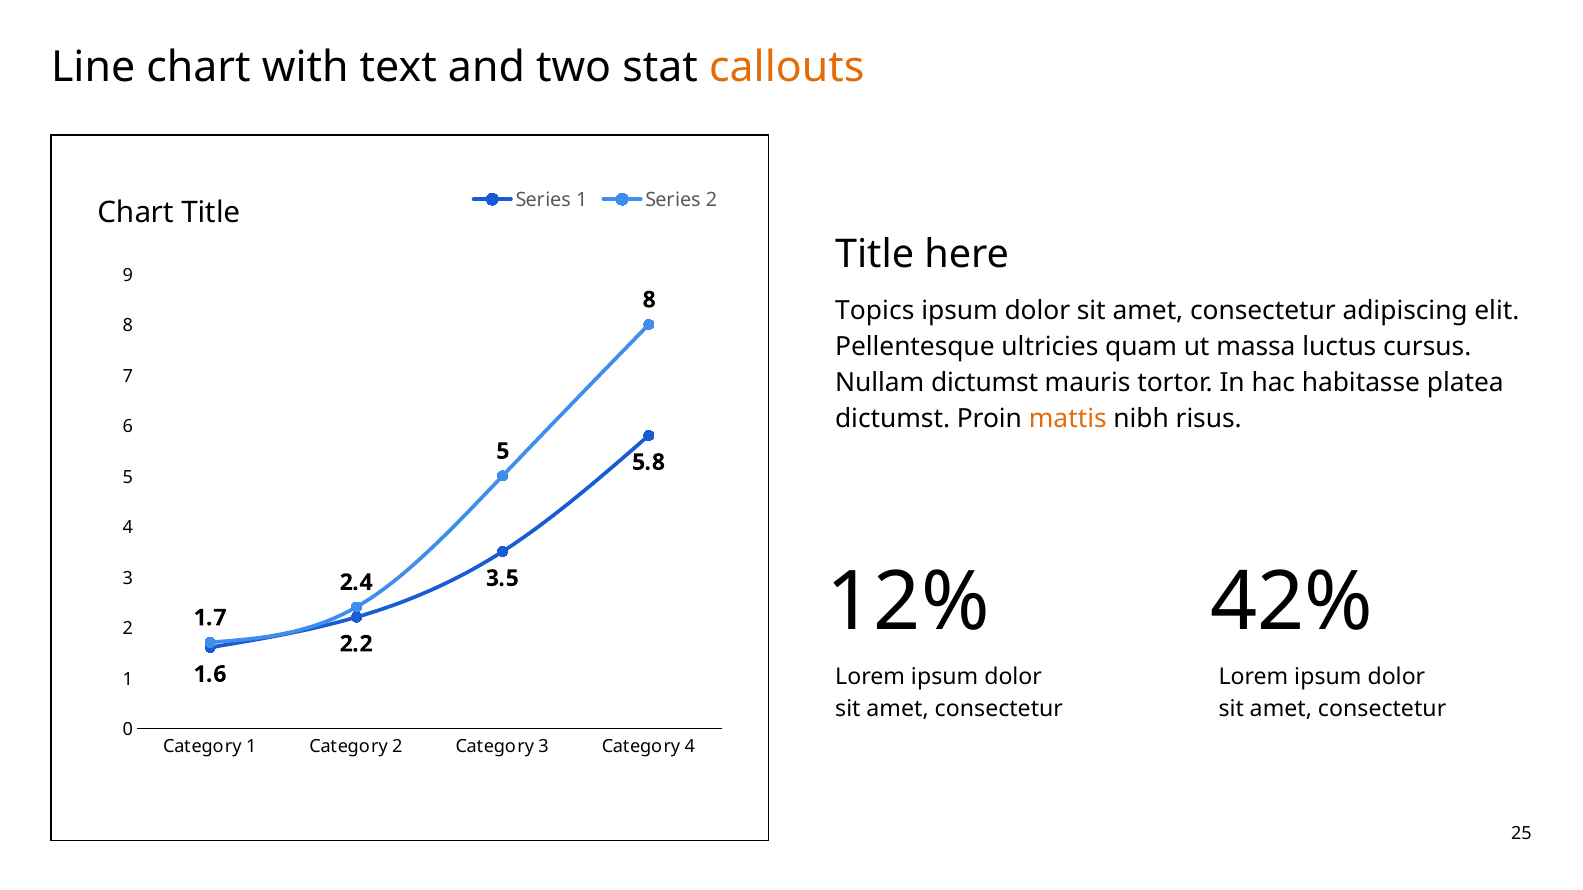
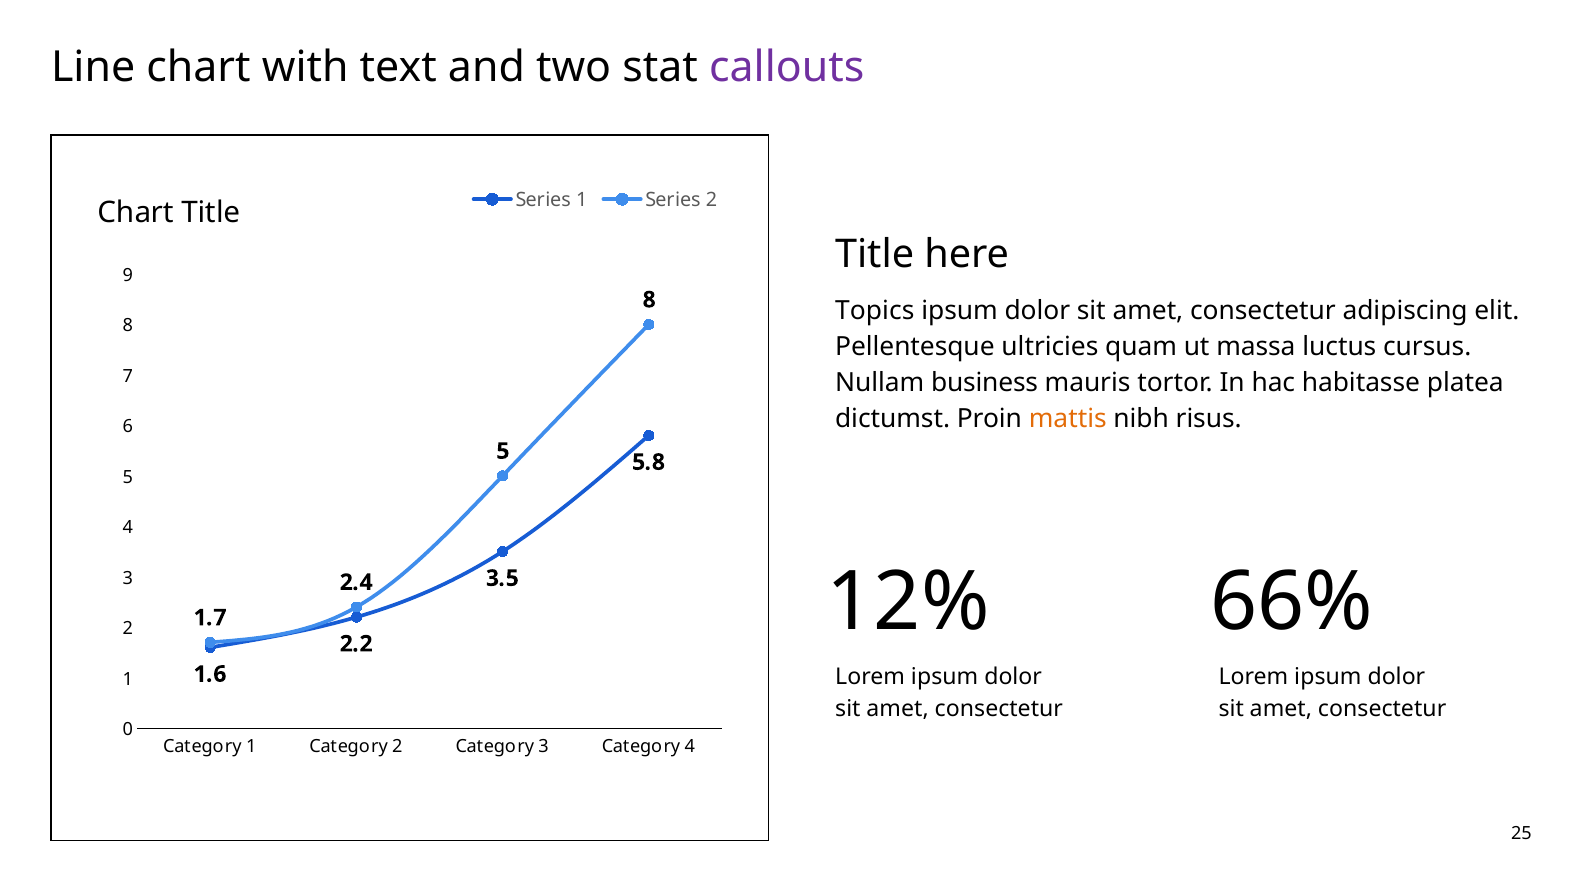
callouts colour: orange -> purple
Nullam dictumst: dictumst -> business
42%: 42% -> 66%
